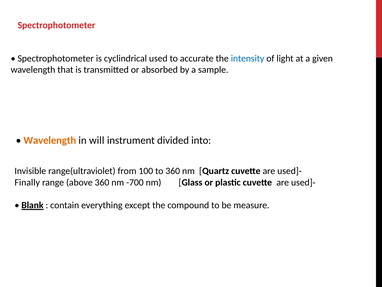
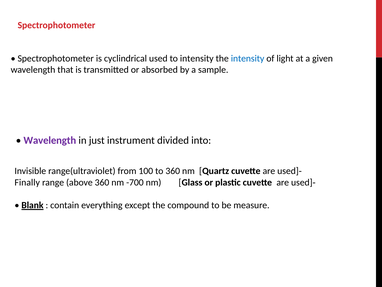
to accurate: accurate -> intensity
Wavelength at (50, 140) colour: orange -> purple
will: will -> just
